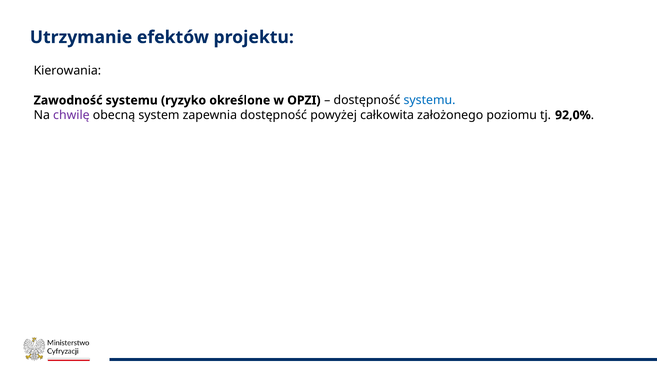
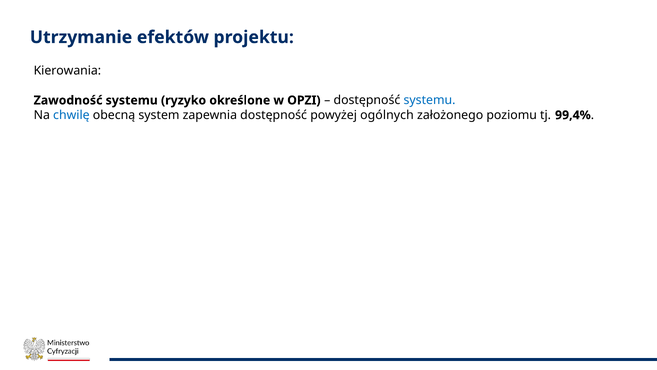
chwilę colour: purple -> blue
całkowita: całkowita -> ogólnych
92,0%: 92,0% -> 99,4%
